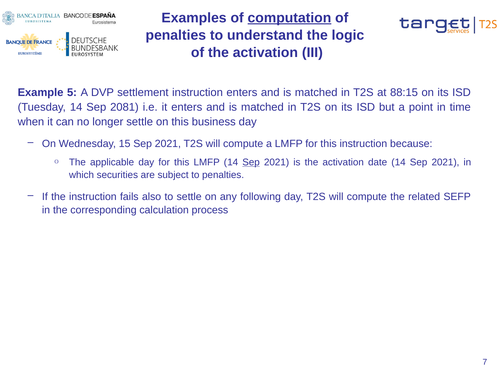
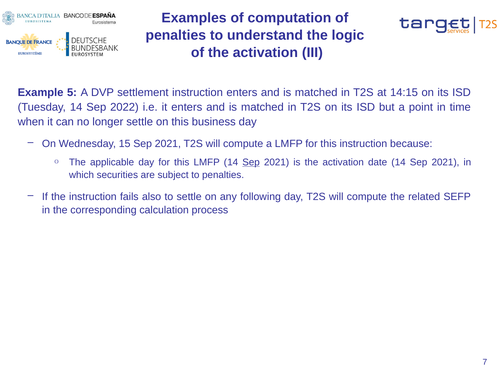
computation underline: present -> none
88:15: 88:15 -> 14:15
2081: 2081 -> 2022
